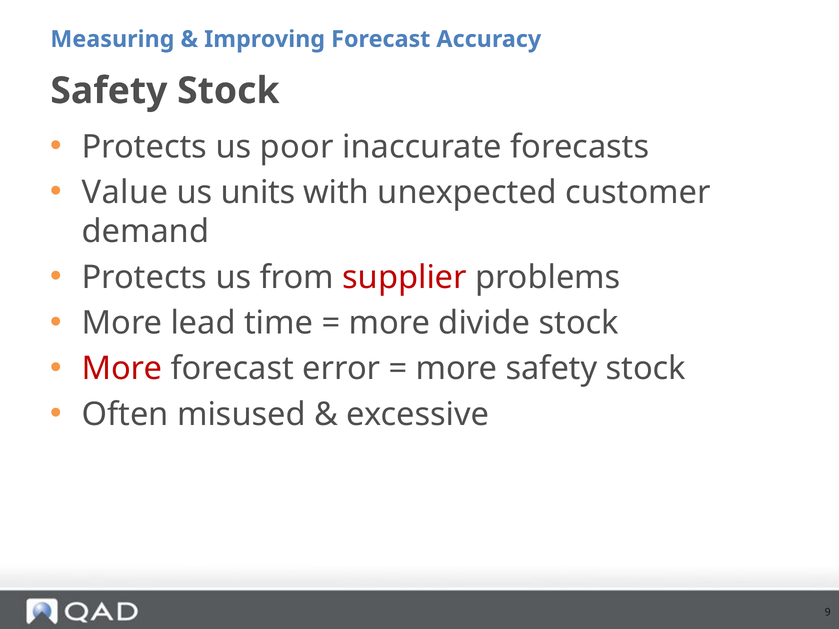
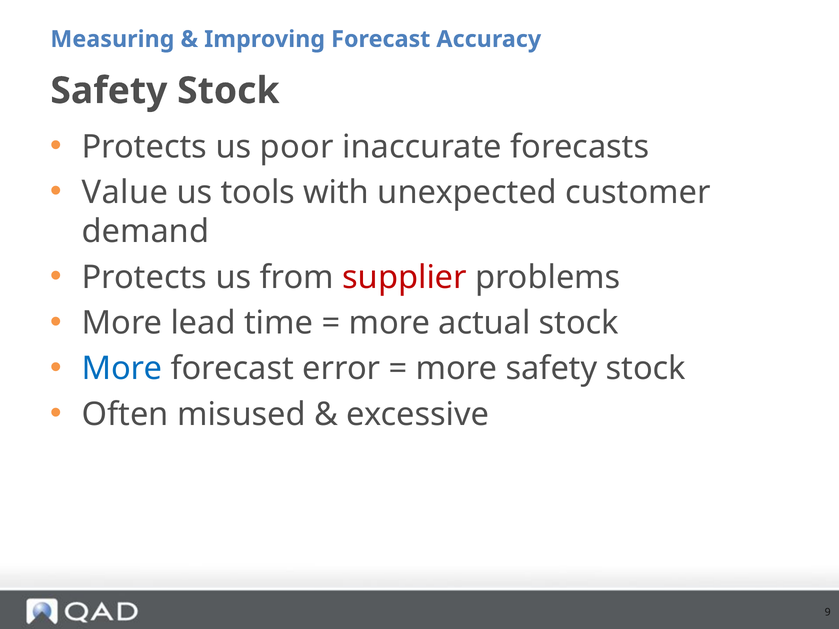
units: units -> tools
divide: divide -> actual
More at (122, 369) colour: red -> blue
